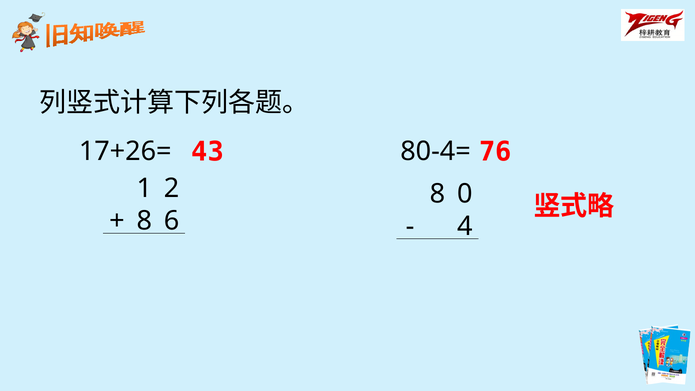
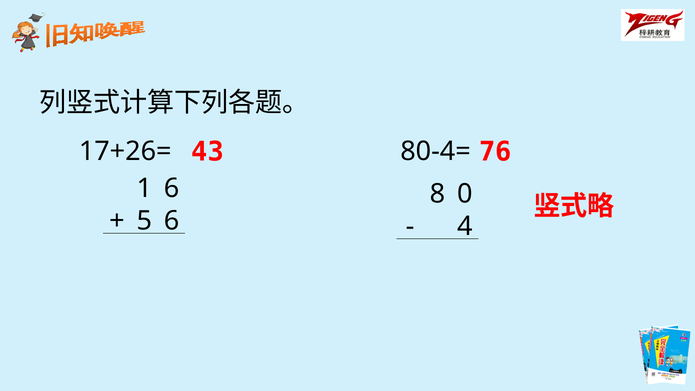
1 2: 2 -> 6
8 at (144, 221): 8 -> 5
